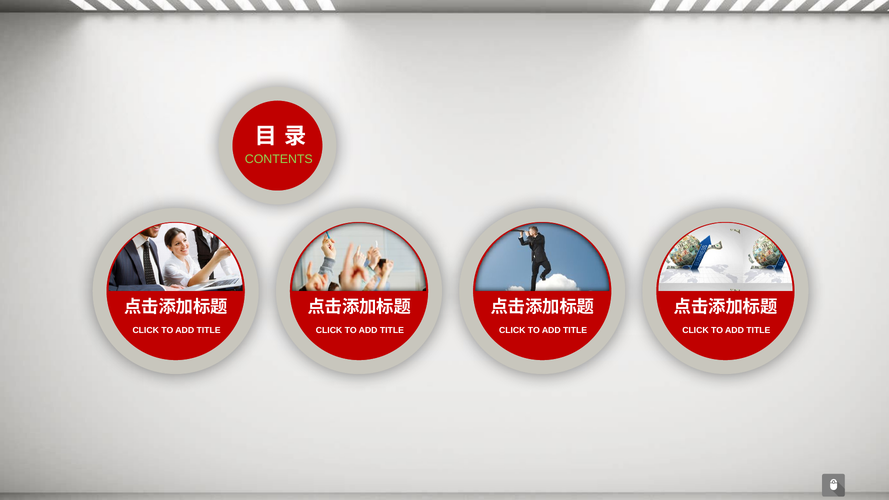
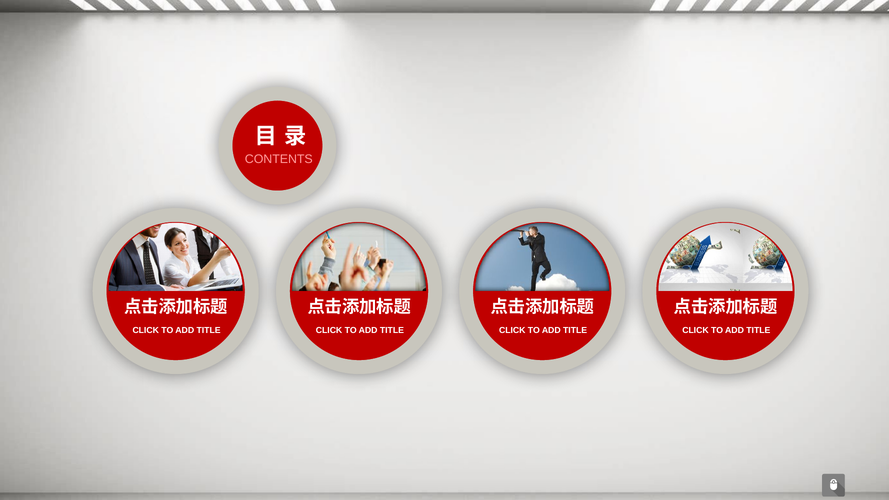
CONTENTS colour: light green -> pink
